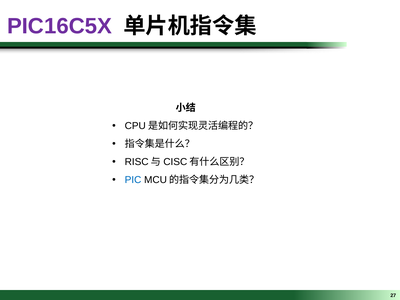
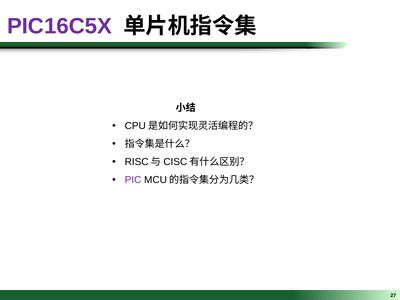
PIC colour: blue -> purple
